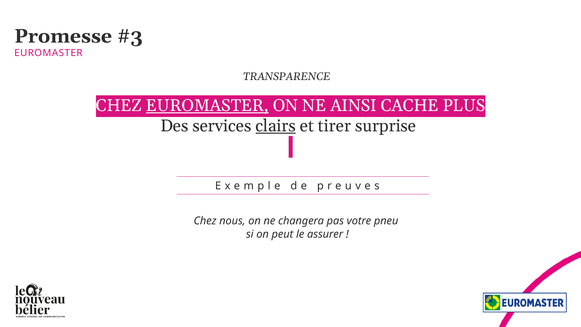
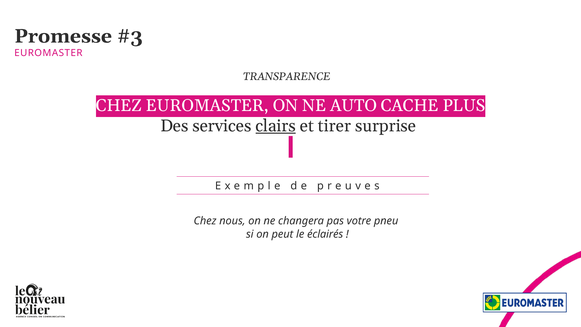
EUROMASTER at (207, 105) underline: present -> none
AINSI: AINSI -> AUTO
assurer: assurer -> éclairés
